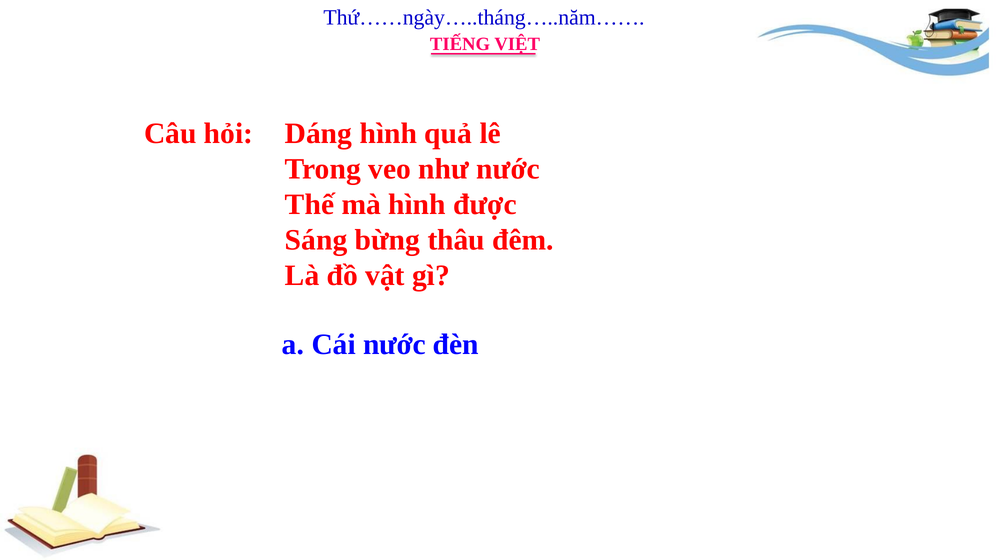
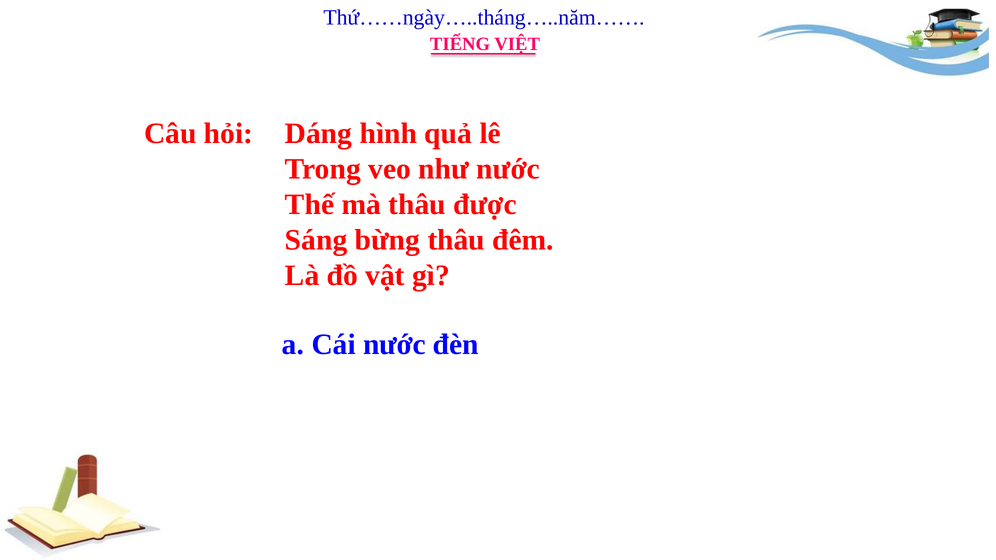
mà hình: hình -> thâu
